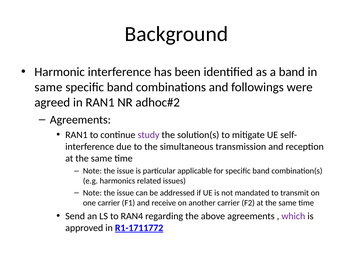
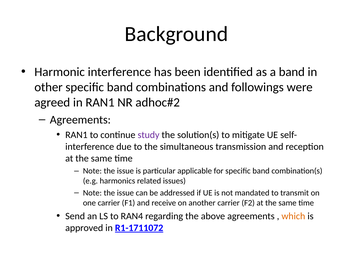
same at (48, 87): same -> other
which colour: purple -> orange
R1-1711772: R1-1711772 -> R1-1711072
